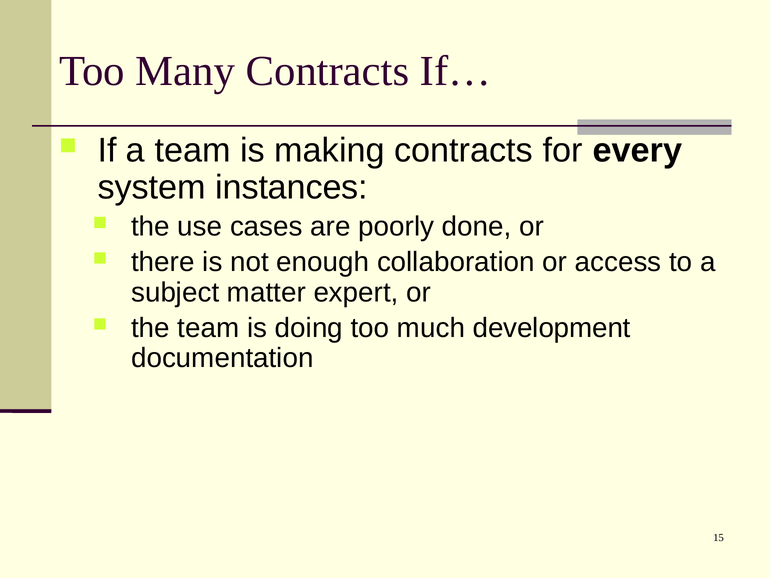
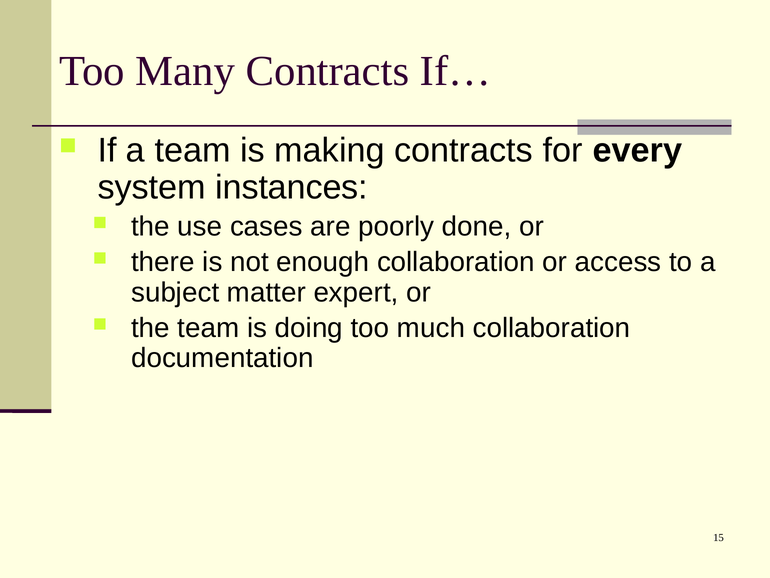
much development: development -> collaboration
